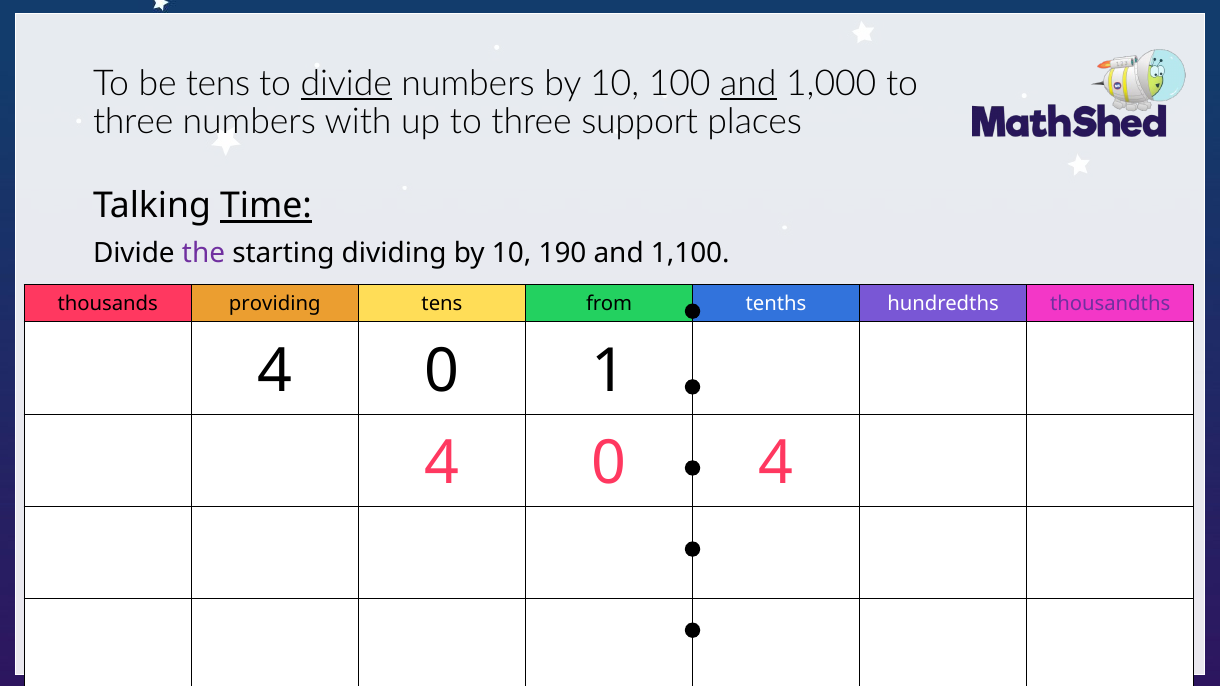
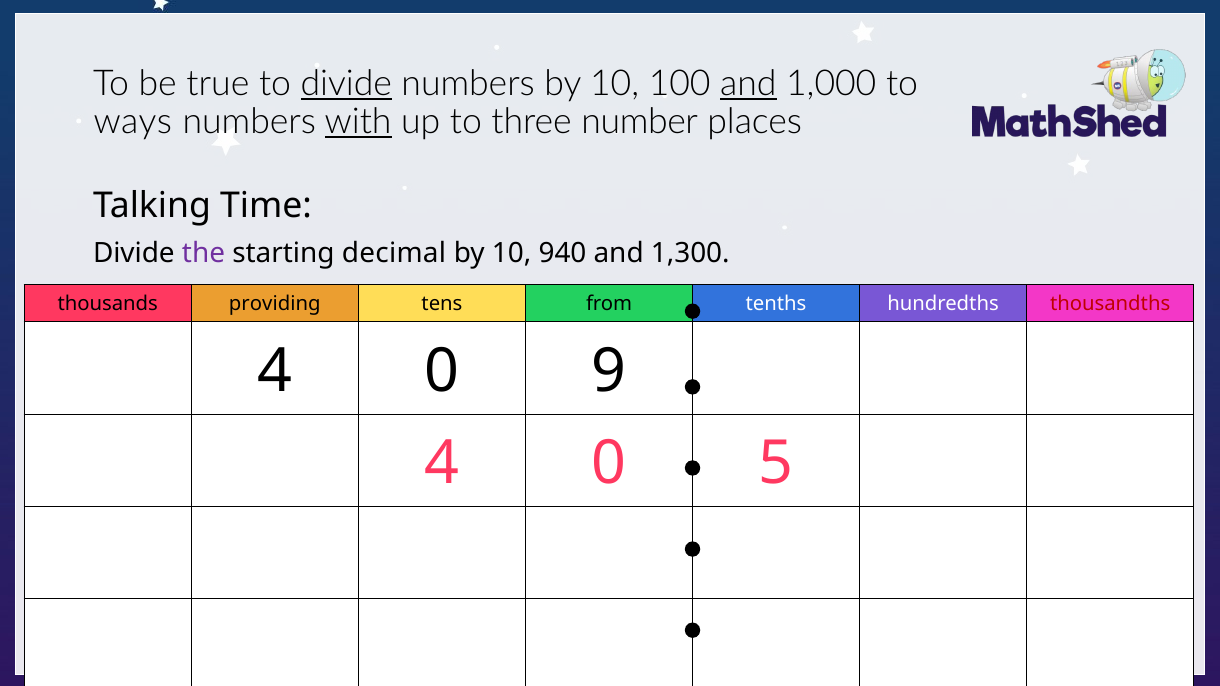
be tens: tens -> true
three at (133, 122): three -> ways
with underline: none -> present
support: support -> number
Time underline: present -> none
dividing: dividing -> decimal
190: 190 -> 940
1,100: 1,100 -> 1,300
thousandths colour: purple -> red
1: 1 -> 9
0 4: 4 -> 5
